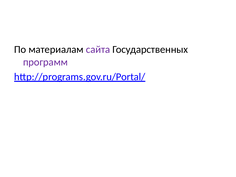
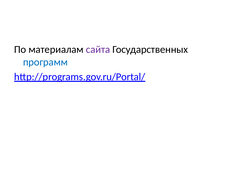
программ colour: purple -> blue
